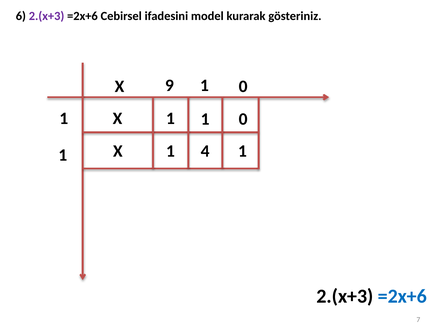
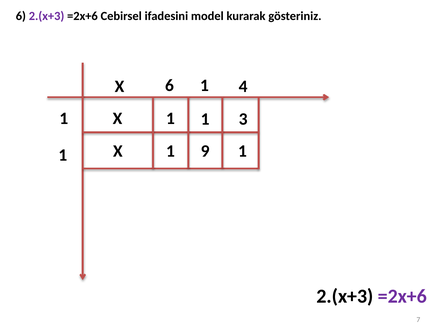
X 9: 9 -> 6
0 at (243, 86): 0 -> 4
0 at (243, 119): 0 -> 3
4: 4 -> 9
=2x+6 at (402, 296) colour: blue -> purple
